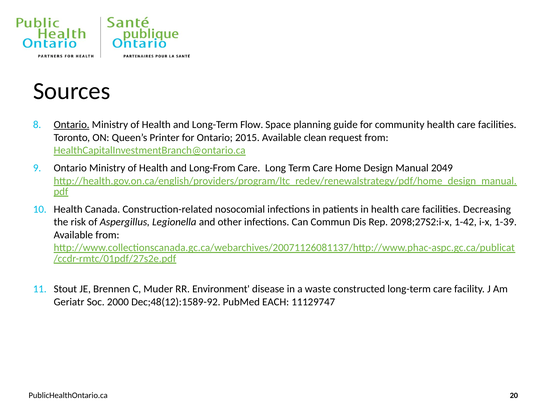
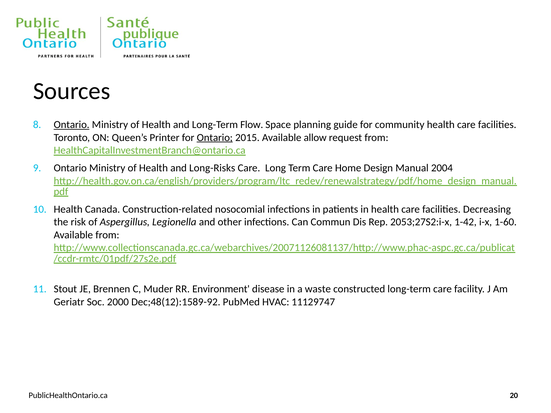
Ontario at (215, 138) underline: none -> present
clean: clean -> allow
Long-From: Long-From -> Long-Risks
2049: 2049 -> 2004
2098;27S2:i-x: 2098;27S2:i-x -> 2053;27S2:i-x
1-39: 1-39 -> 1-60
EACH: EACH -> HVAC
